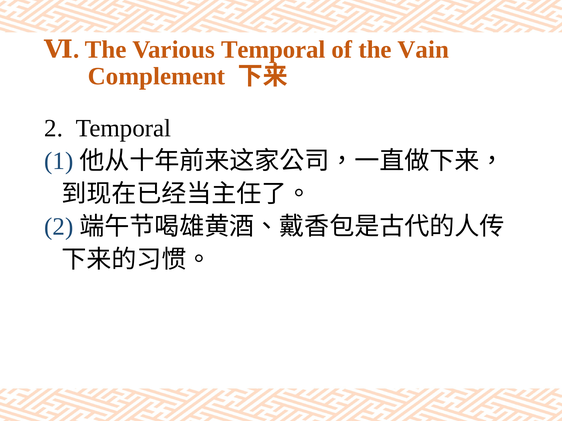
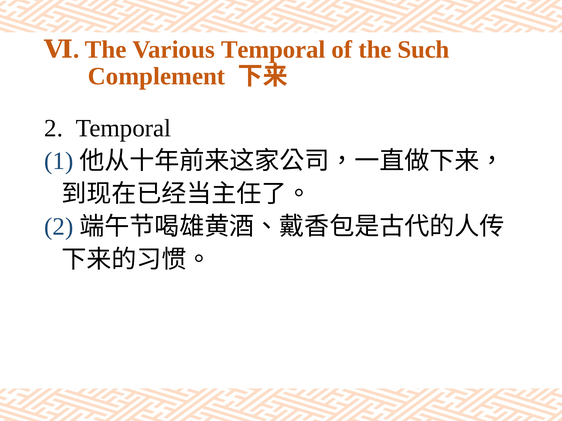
Vain: Vain -> Such
